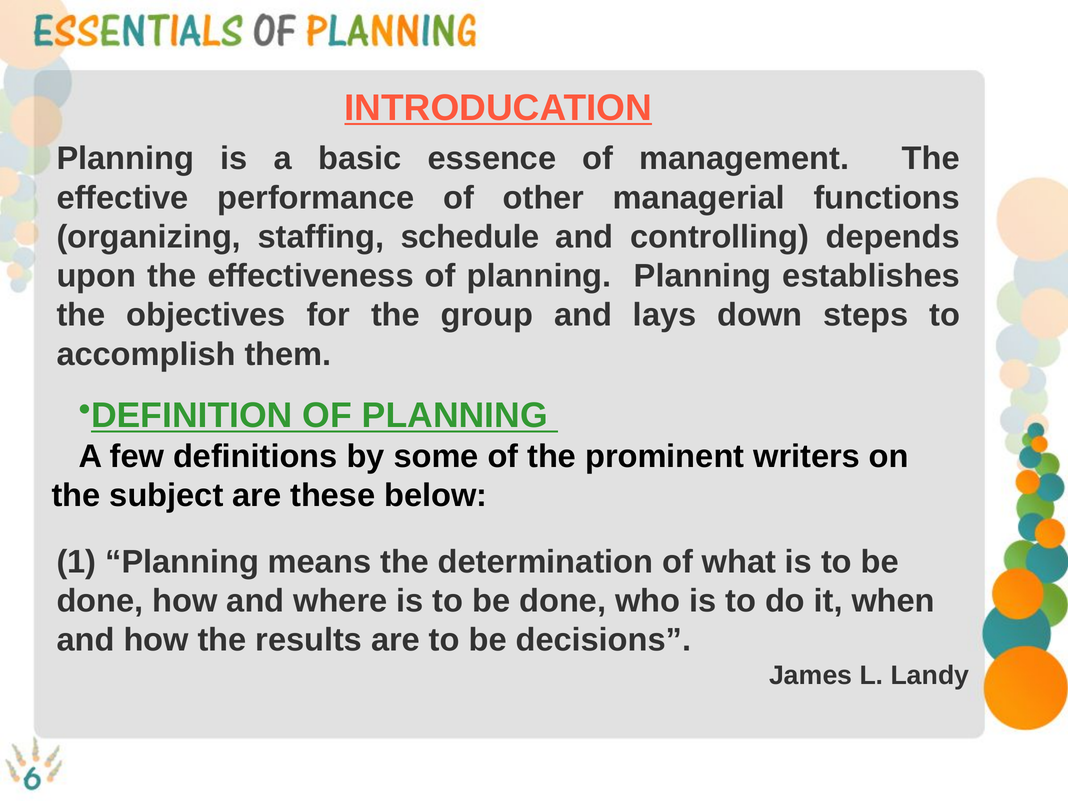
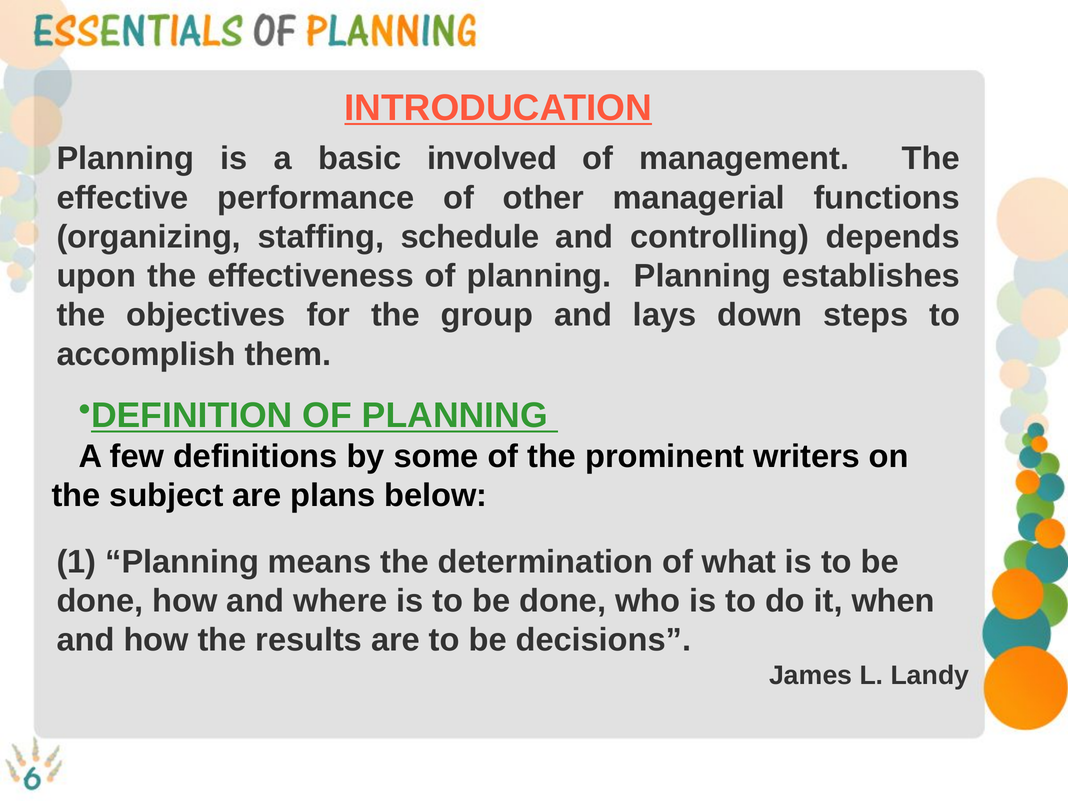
essence: essence -> involved
these: these -> plans
